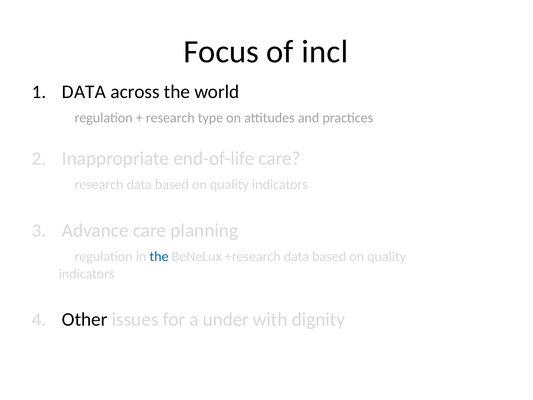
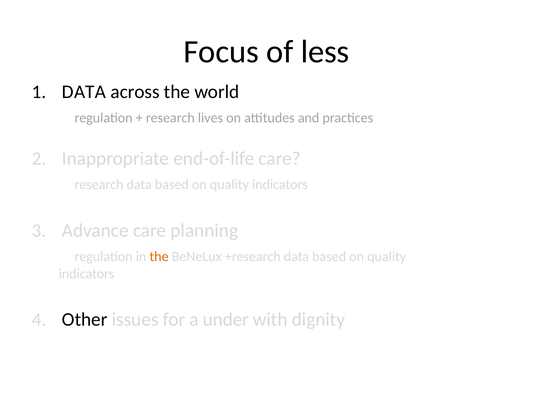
incl: incl -> less
type: type -> lives
the at (159, 256) colour: blue -> orange
